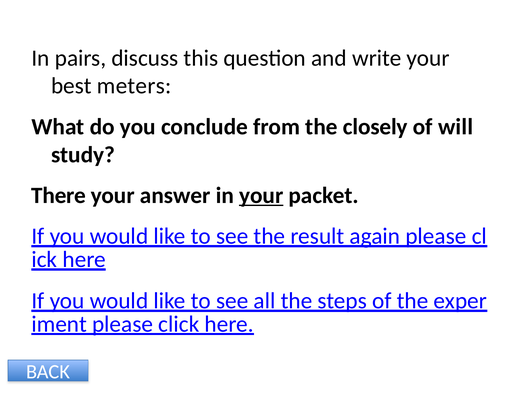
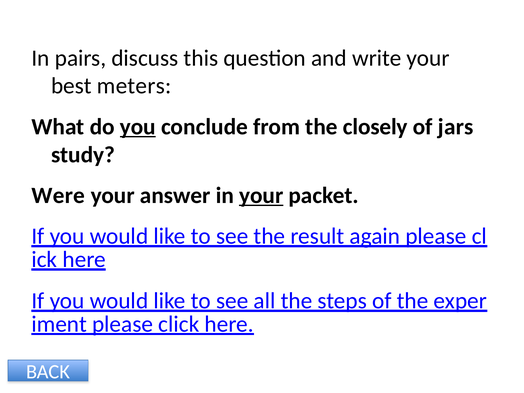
you at (138, 127) underline: none -> present
will: will -> jars
There: There -> Were
